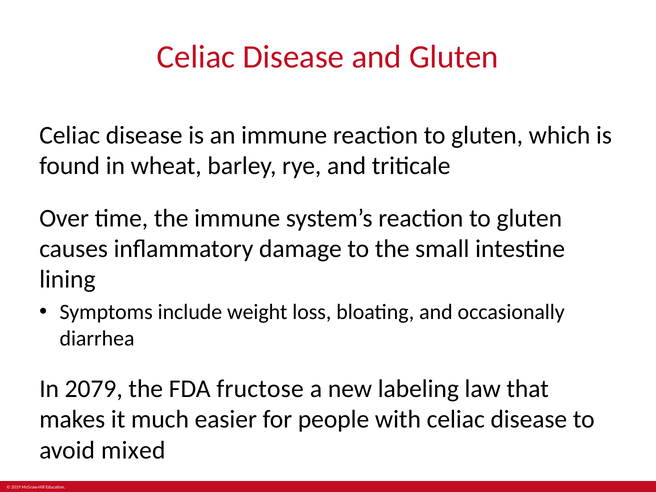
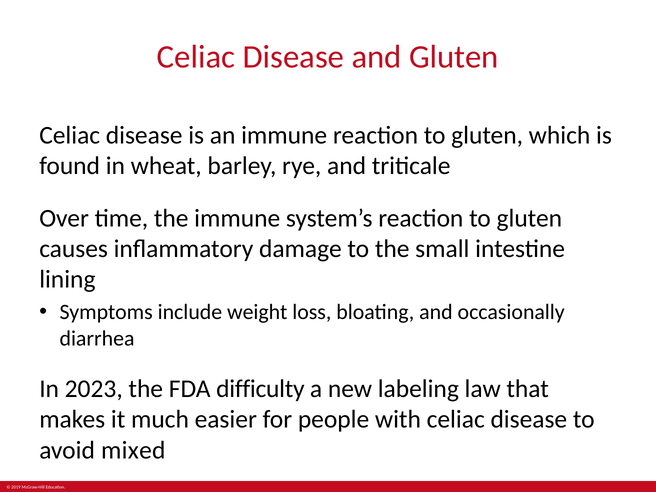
2079: 2079 -> 2023
fructose: fructose -> difficulty
